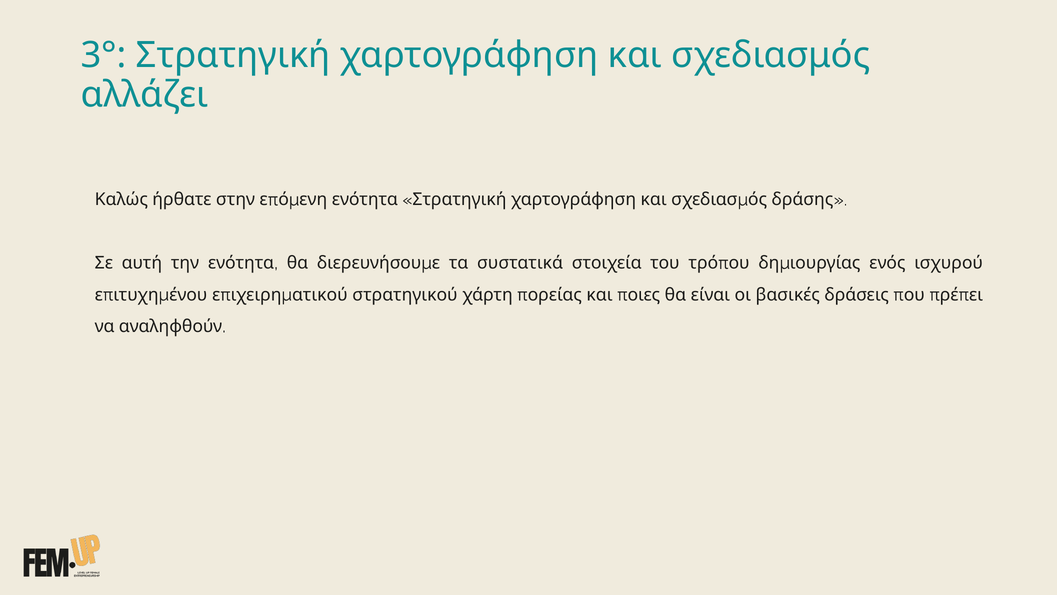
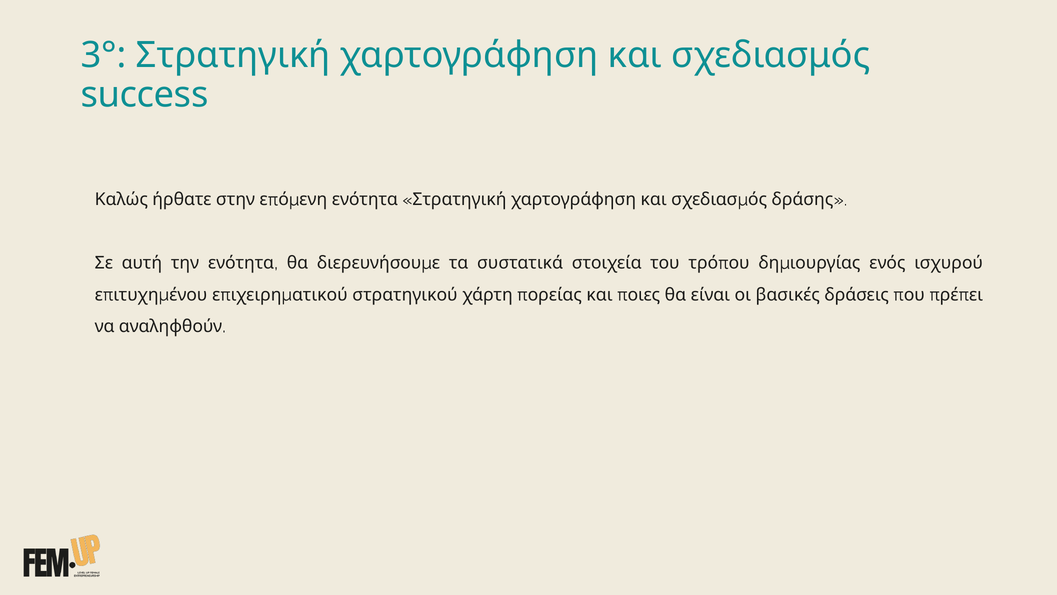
αλλάζει: αλλάζει -> success
